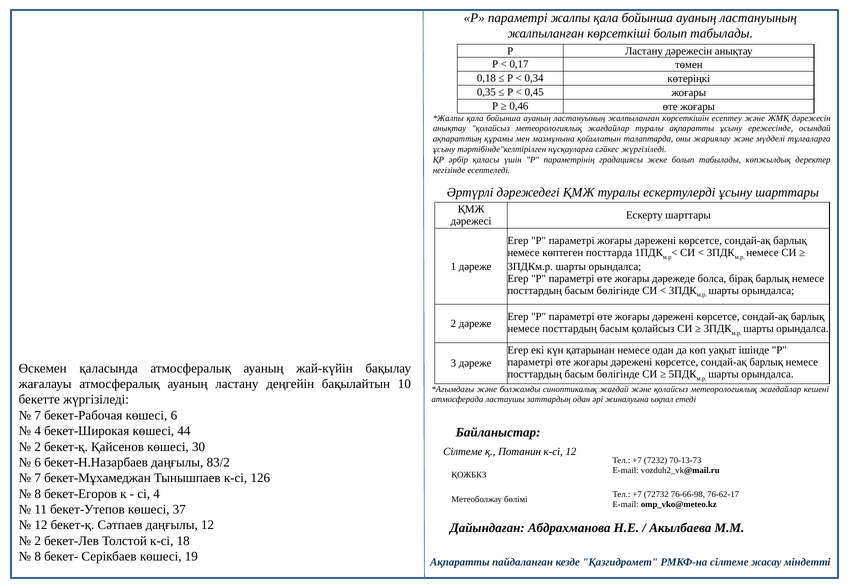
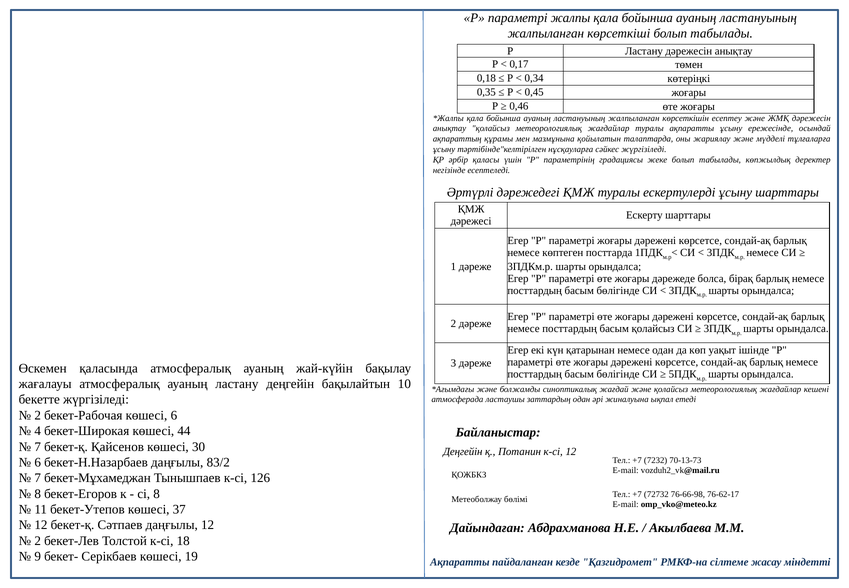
7 at (38, 415): 7 -> 2
2 at (38, 447): 2 -> 7
Сілтеме at (463, 452): Сілтеме -> Деңгейін
сі 4: 4 -> 8
8 at (38, 556): 8 -> 9
